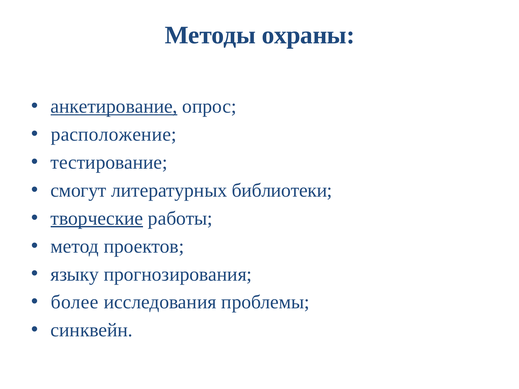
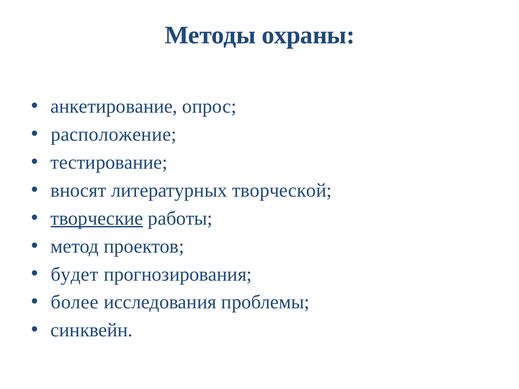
анкетирование underline: present -> none
смогут: смогут -> вносят
библиотеки: библиотеки -> творческой
языку: языку -> будет
